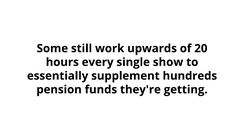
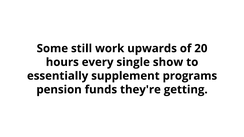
hundreds: hundreds -> programs
